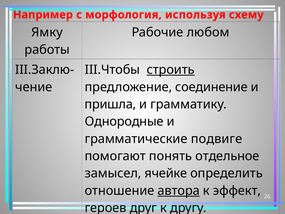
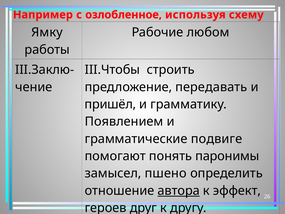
морфология: морфология -> озлобленное
строить underline: present -> none
соединение: соединение -> передавать
пришла: пришла -> пришёл
Однородные: Однородные -> Появлением
отдельное: отдельное -> паронимы
ячейке: ячейке -> пшено
